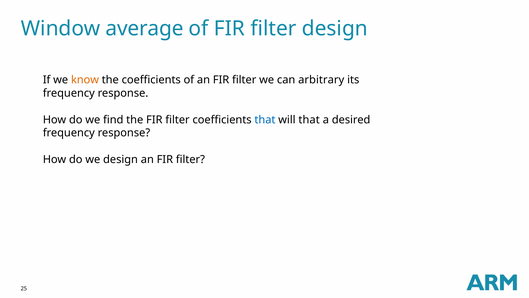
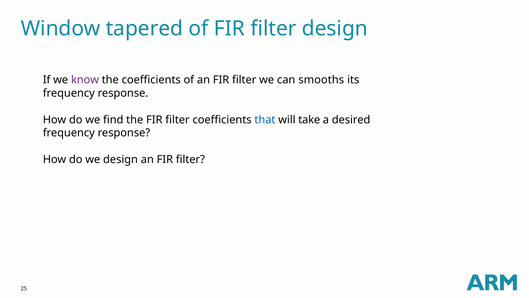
average: average -> tapered
know colour: orange -> purple
arbitrary: arbitrary -> smooths
will that: that -> take
